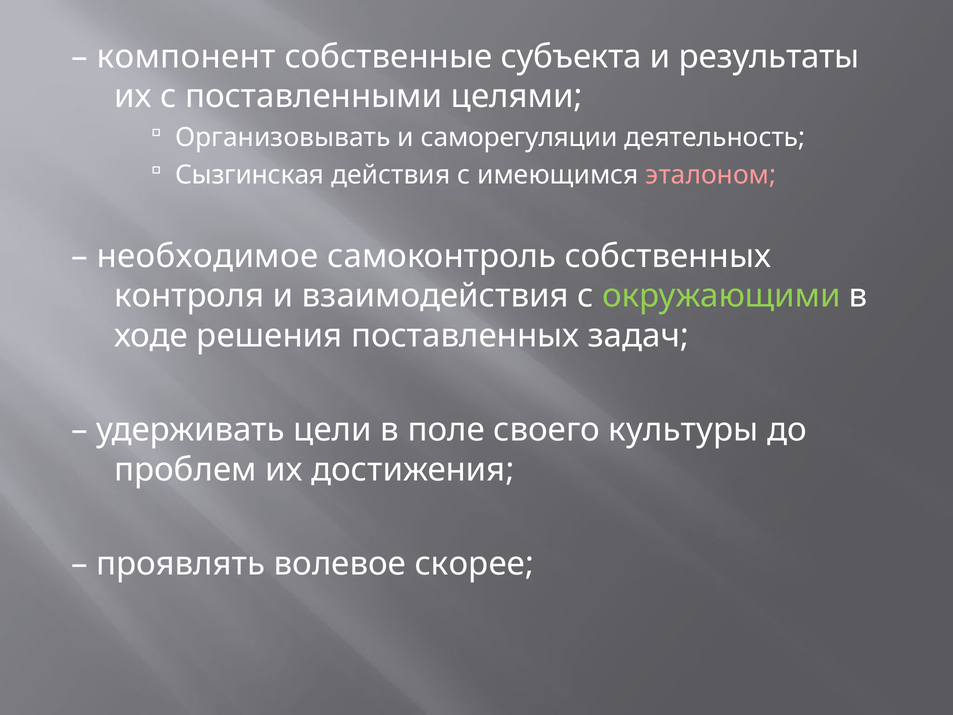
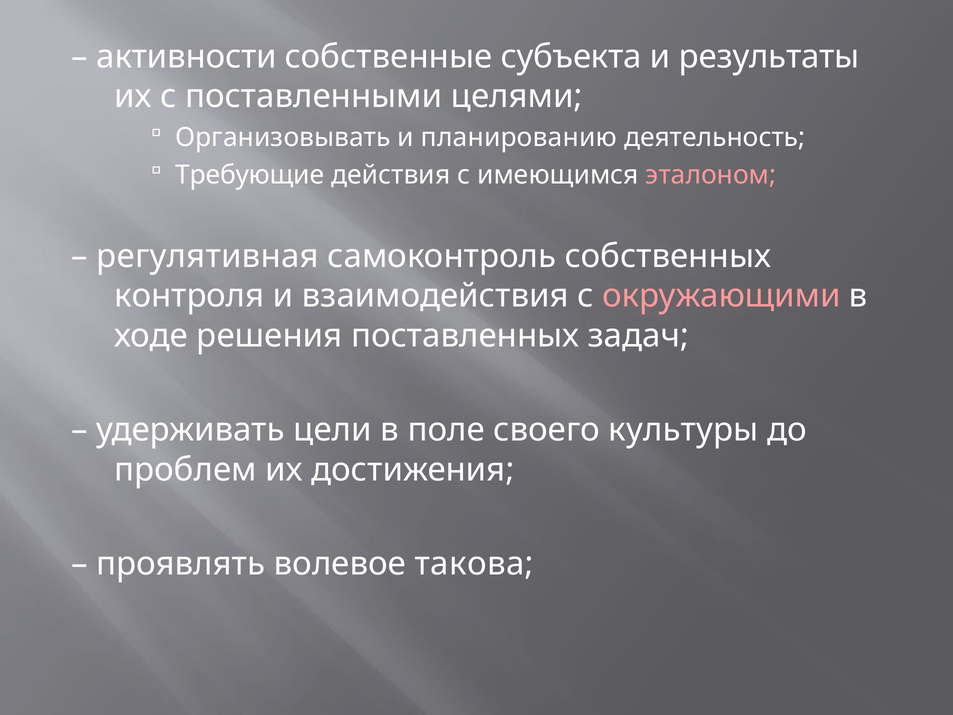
компонент: компонент -> активности
саморегуляции: саморегуляции -> планированию
Сызгинская: Сызгинская -> Требующие
необходимое: необходимое -> регулятивная
окружающими colour: light green -> pink
скорее: скорее -> такова
